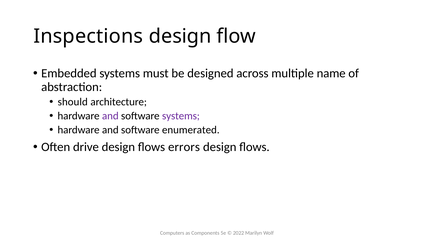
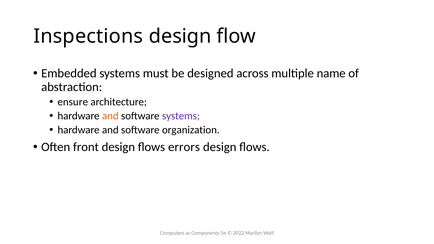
should: should -> ensure
and at (110, 116) colour: purple -> orange
enumerated: enumerated -> organization
drive: drive -> front
